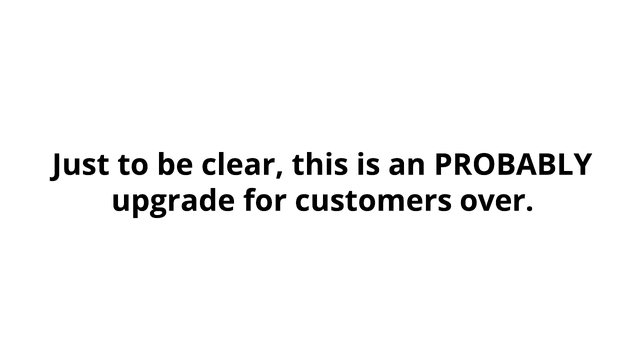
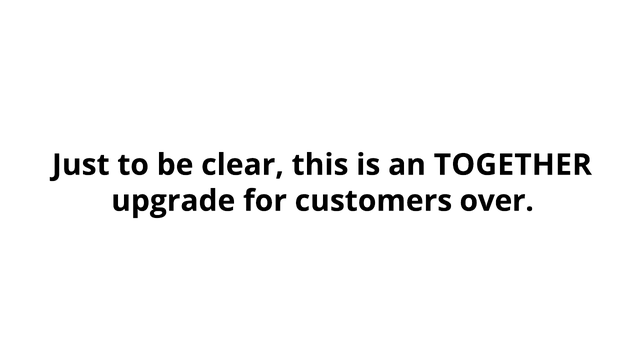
PROBABLY: PROBABLY -> TOGETHER
